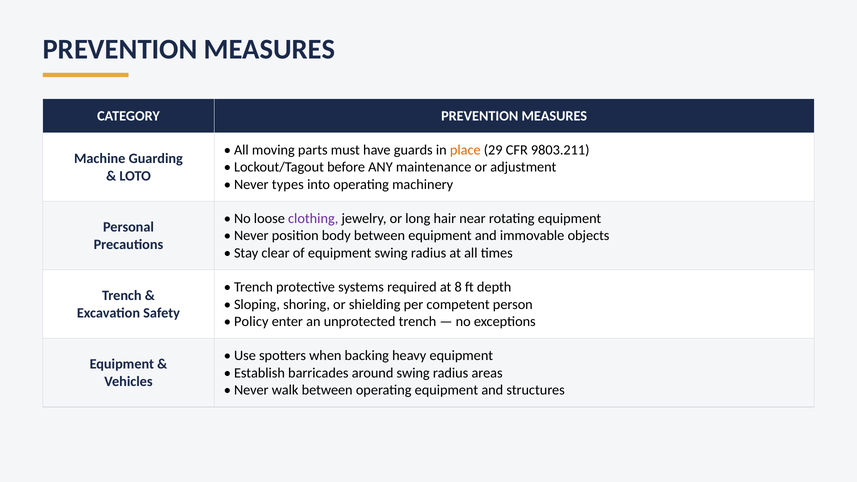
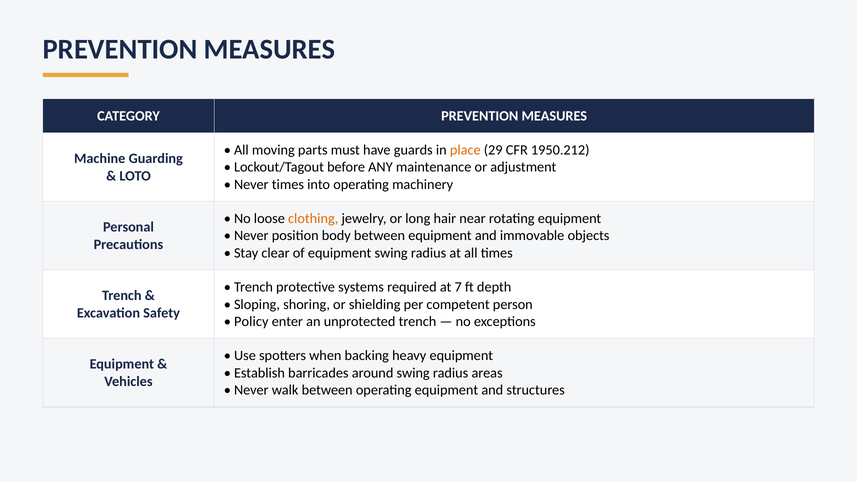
9803.211: 9803.211 -> 1950.212
Never types: types -> times
clothing colour: purple -> orange
8: 8 -> 7
